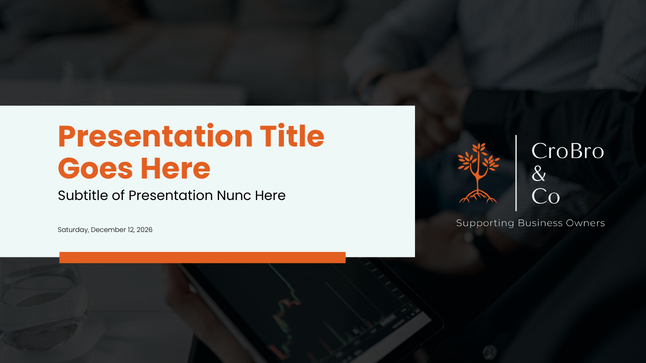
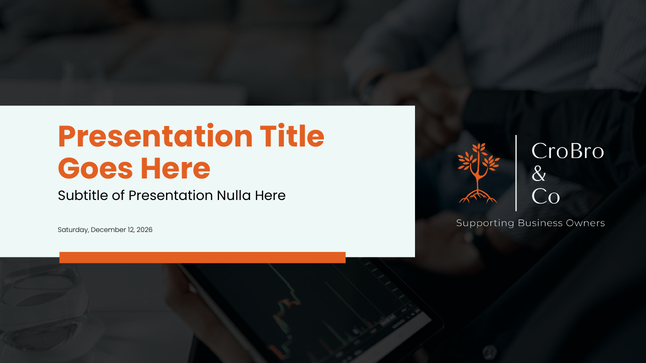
Nunc: Nunc -> Nulla
